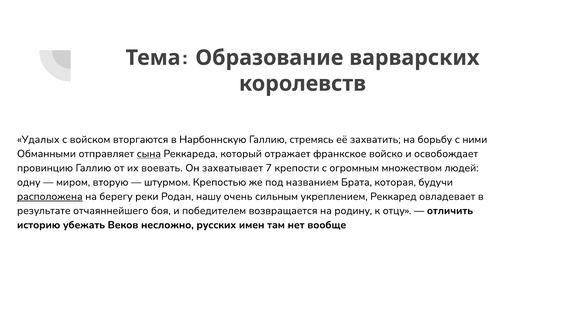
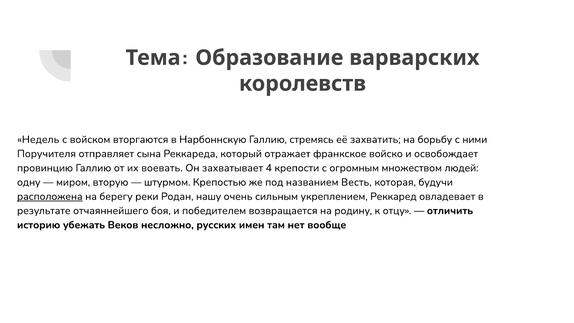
Удалых: Удалых -> Недель
Обманными: Обманными -> Поручителя
сына underline: present -> none
7: 7 -> 4
Брата: Брата -> Весть
